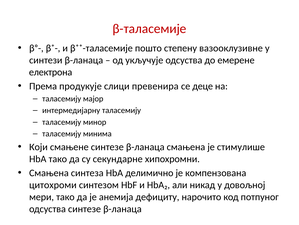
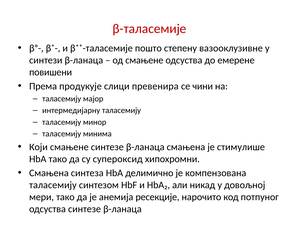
од укључује: укључује -> смањене
електрона: електрона -> повишени
деце: деце -> чини
секундарне: секундарне -> супероксид
цитохроми at (53, 184): цитохроми -> таласемију
дефициту: дефициту -> ресекције
